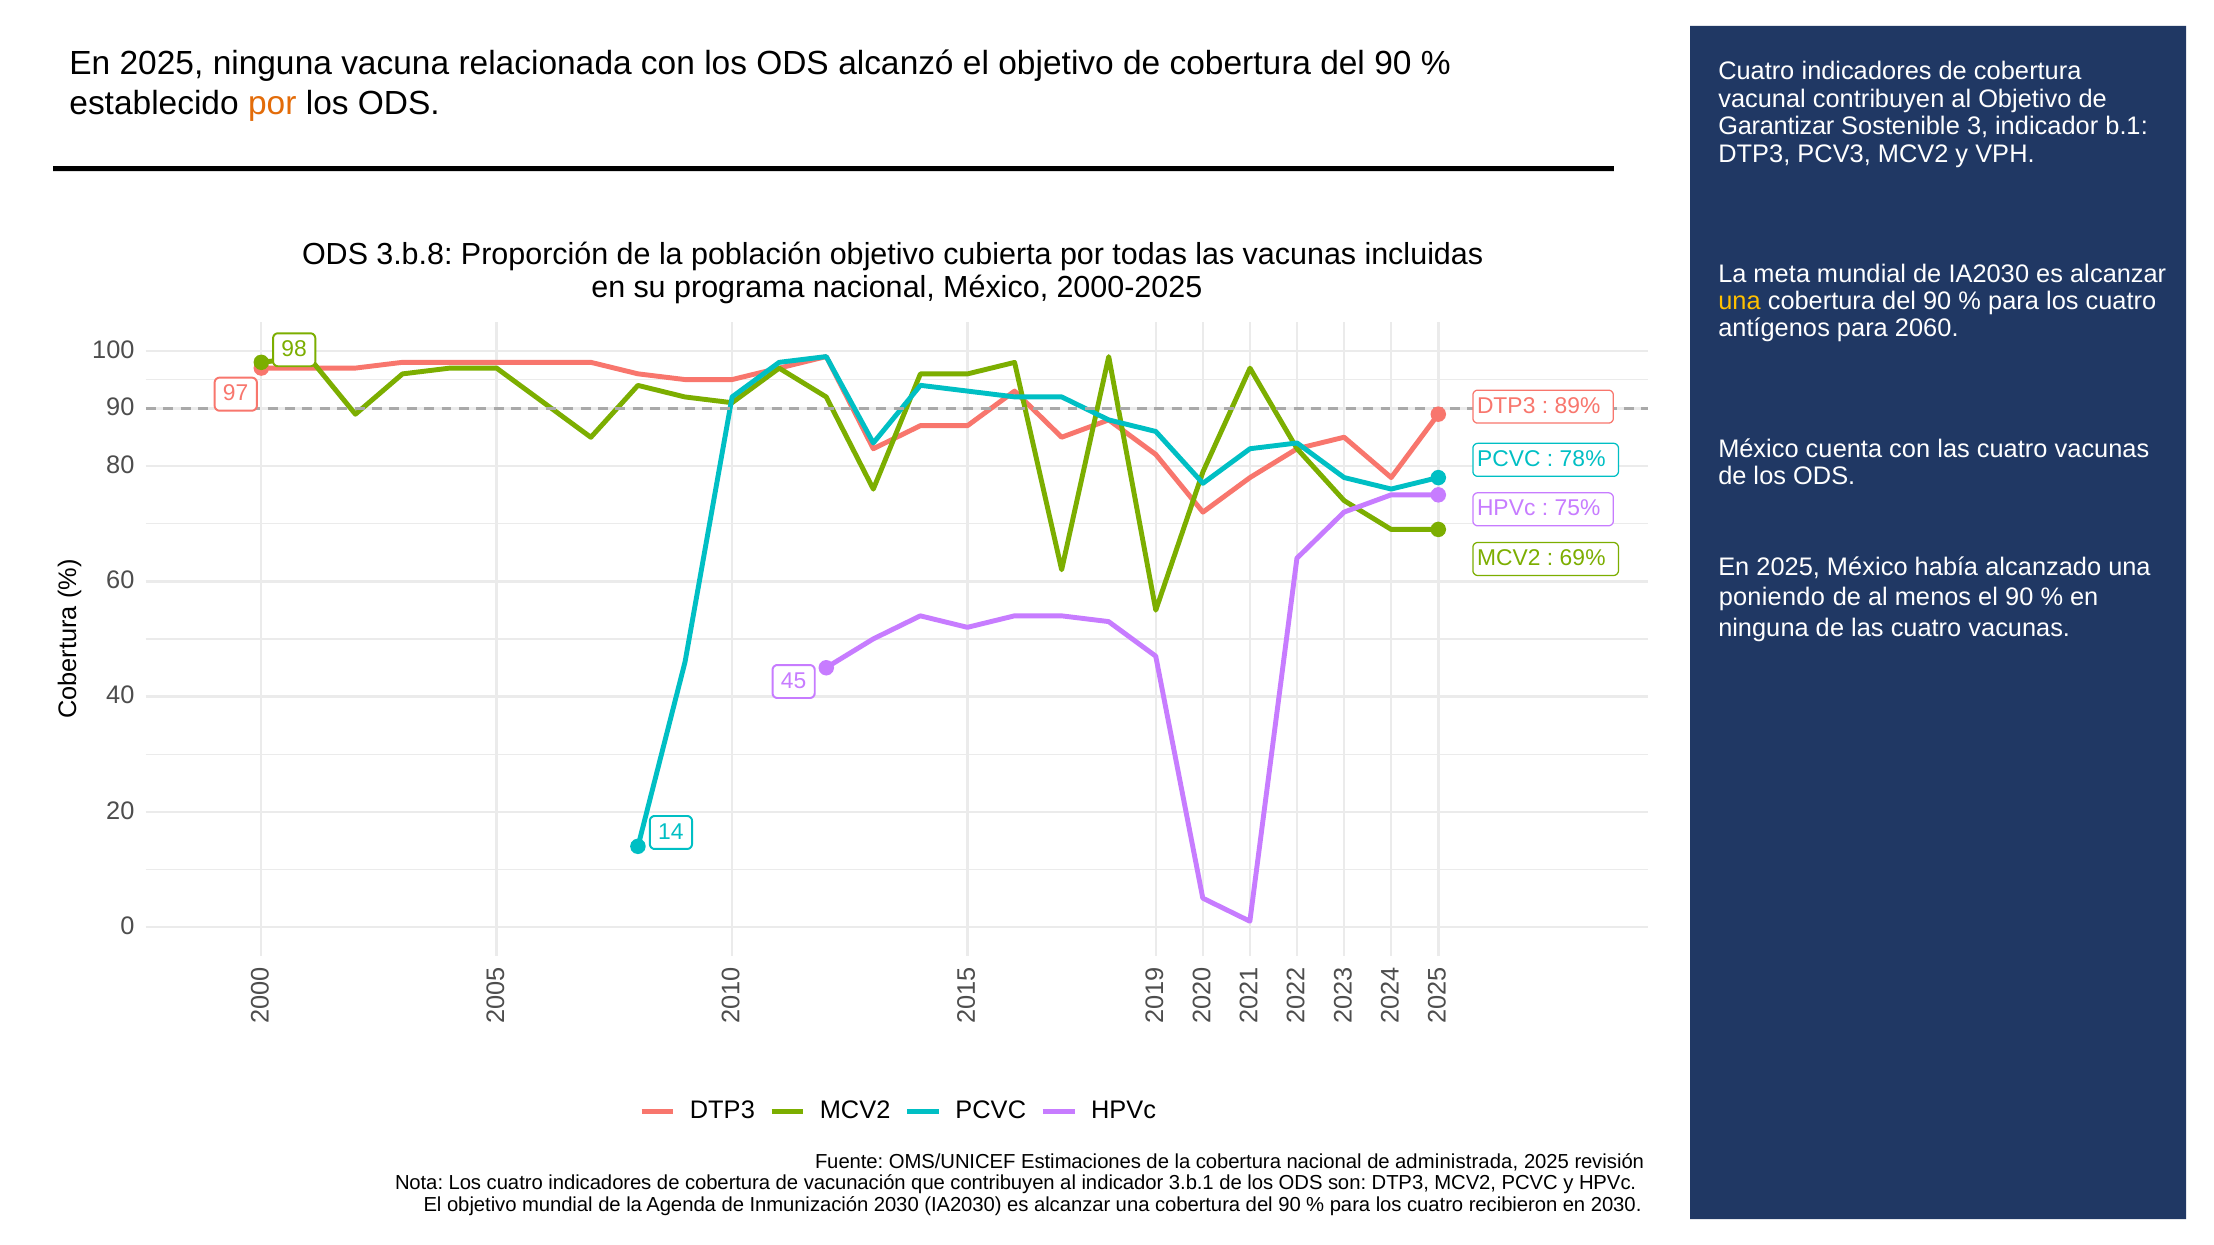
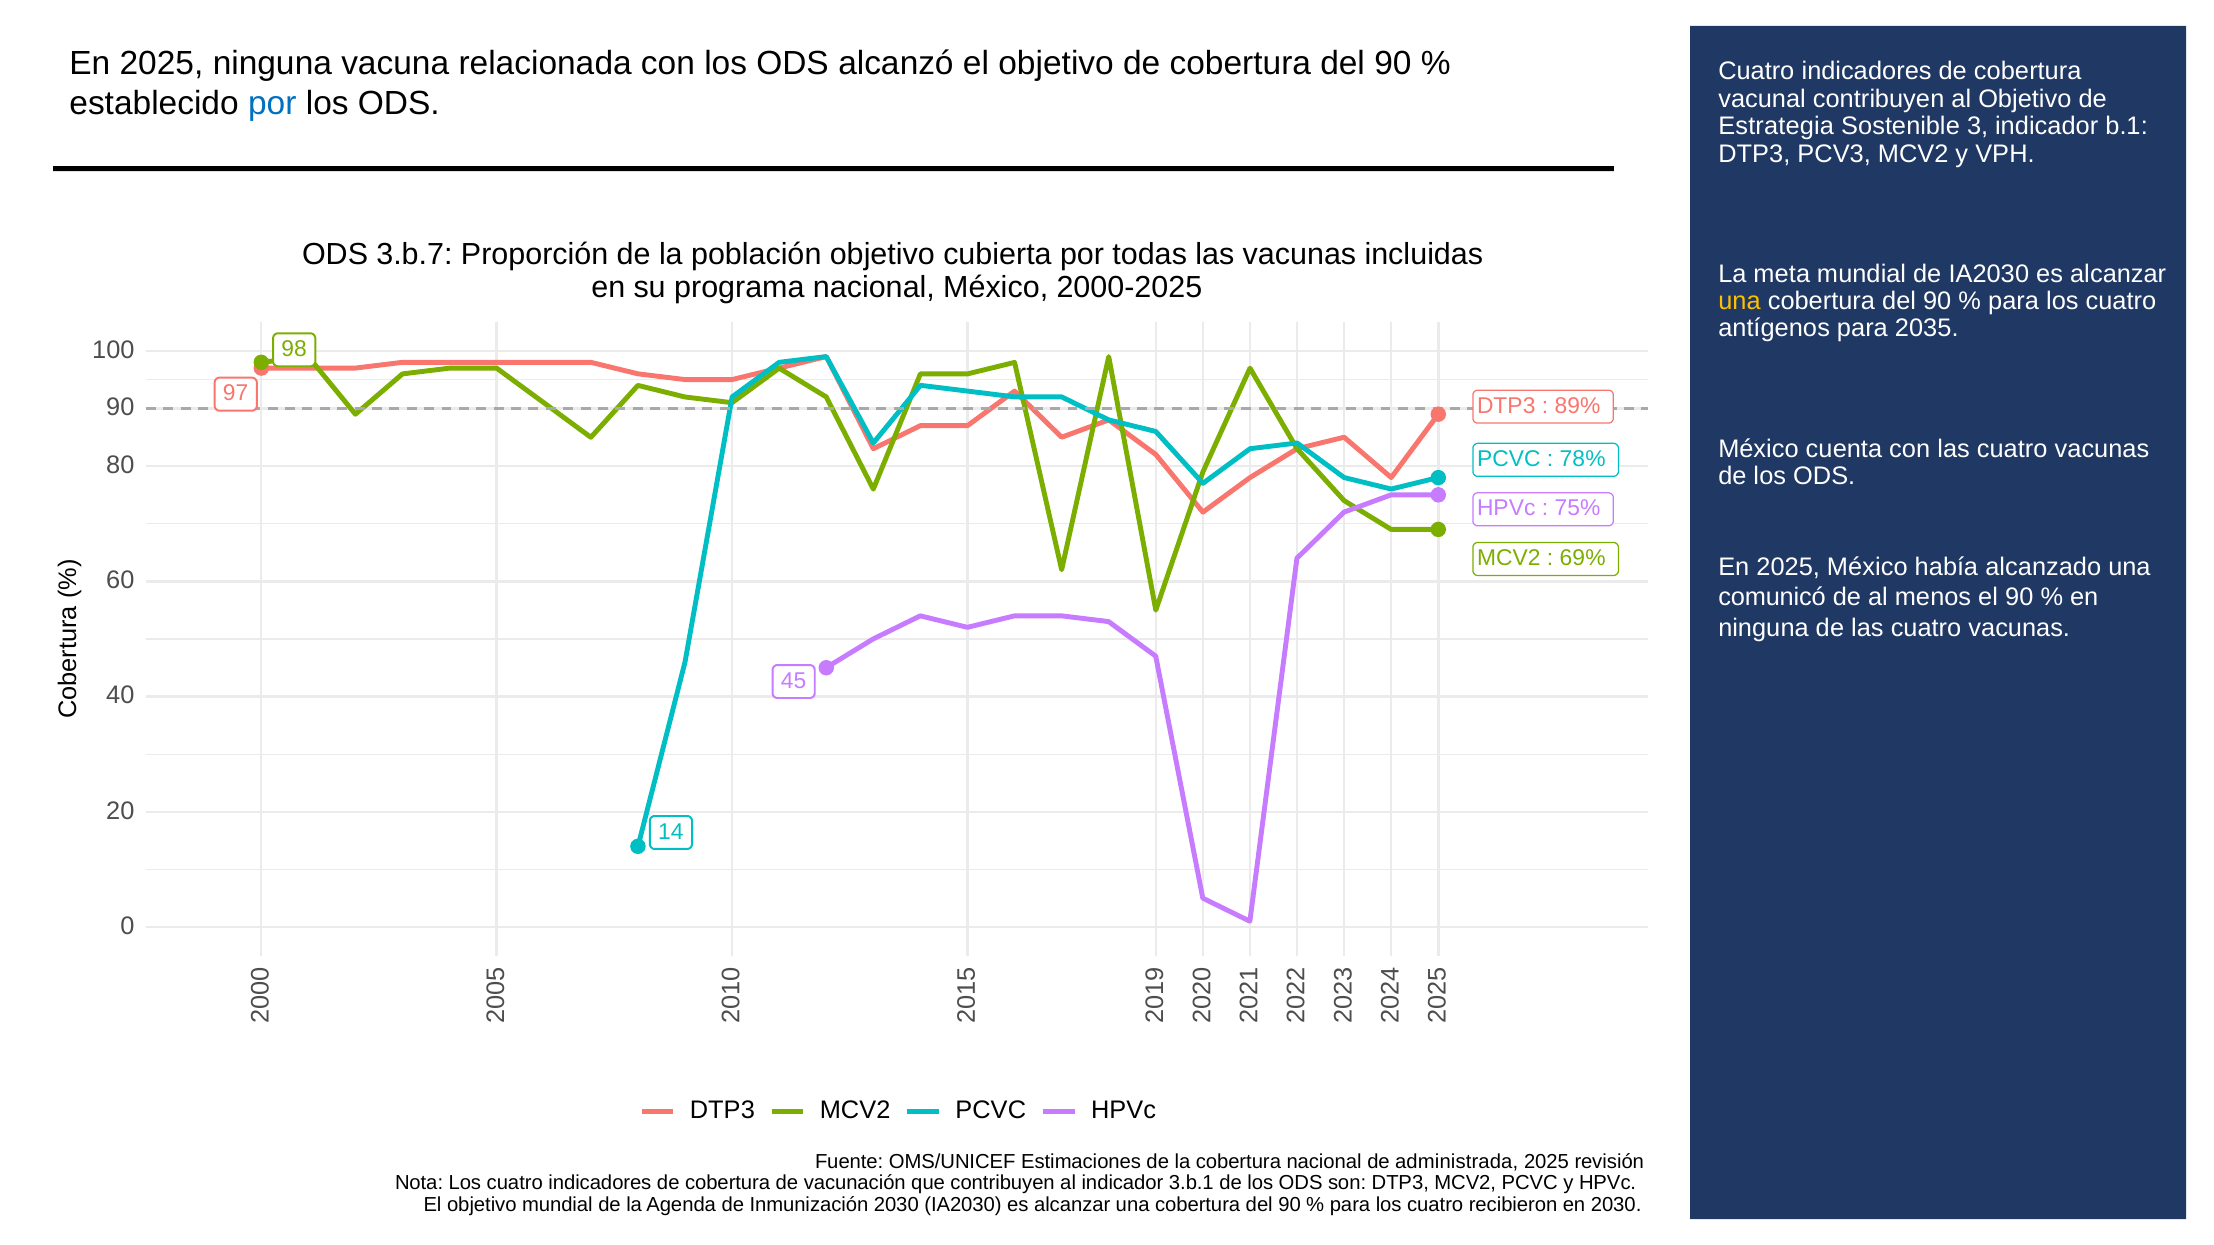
por at (272, 104) colour: orange -> blue
Garantizar: Garantizar -> Estrategia
3.b.8: 3.b.8 -> 3.b.7
2060: 2060 -> 2035
poniendo: poniendo -> comunicó
